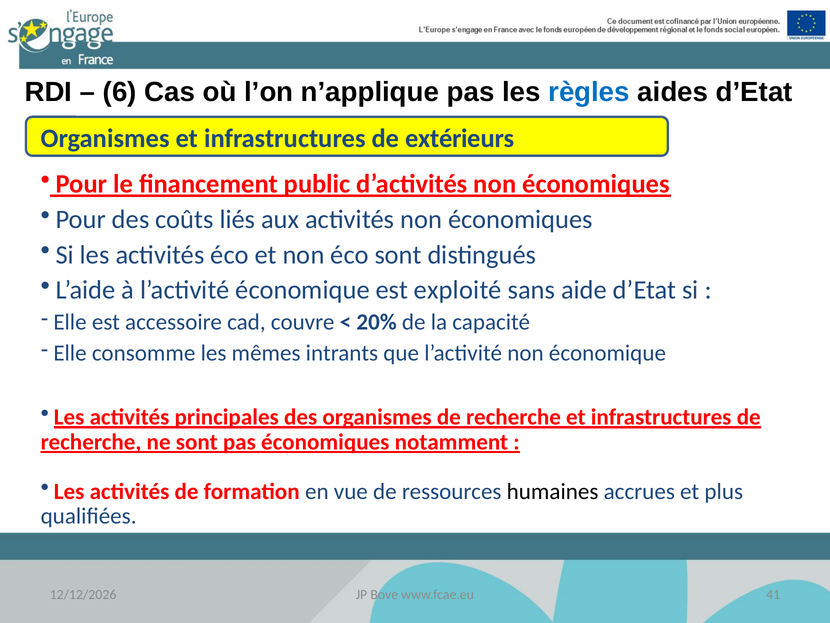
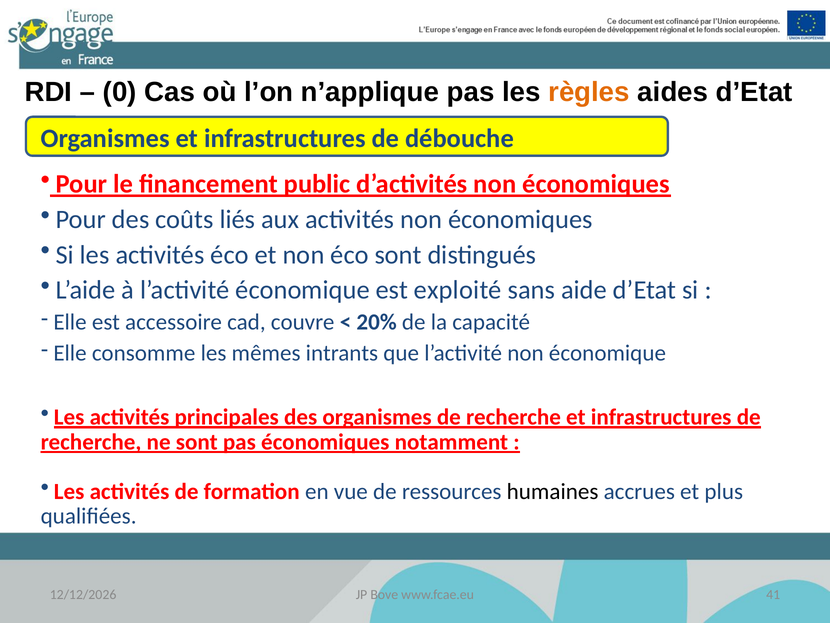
6: 6 -> 0
règles colour: blue -> orange
extérieurs: extérieurs -> débouche
